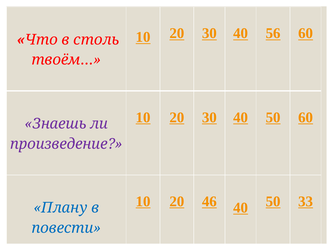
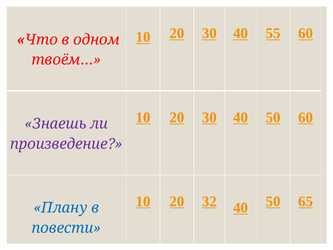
56: 56 -> 55
столь: столь -> одном
46: 46 -> 32
33: 33 -> 65
